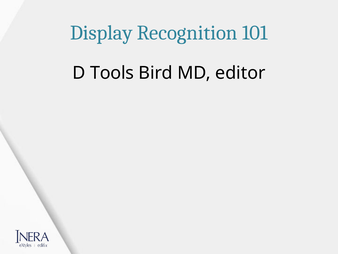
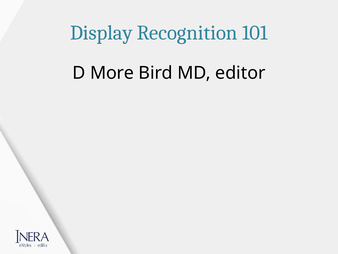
Tools: Tools -> More
